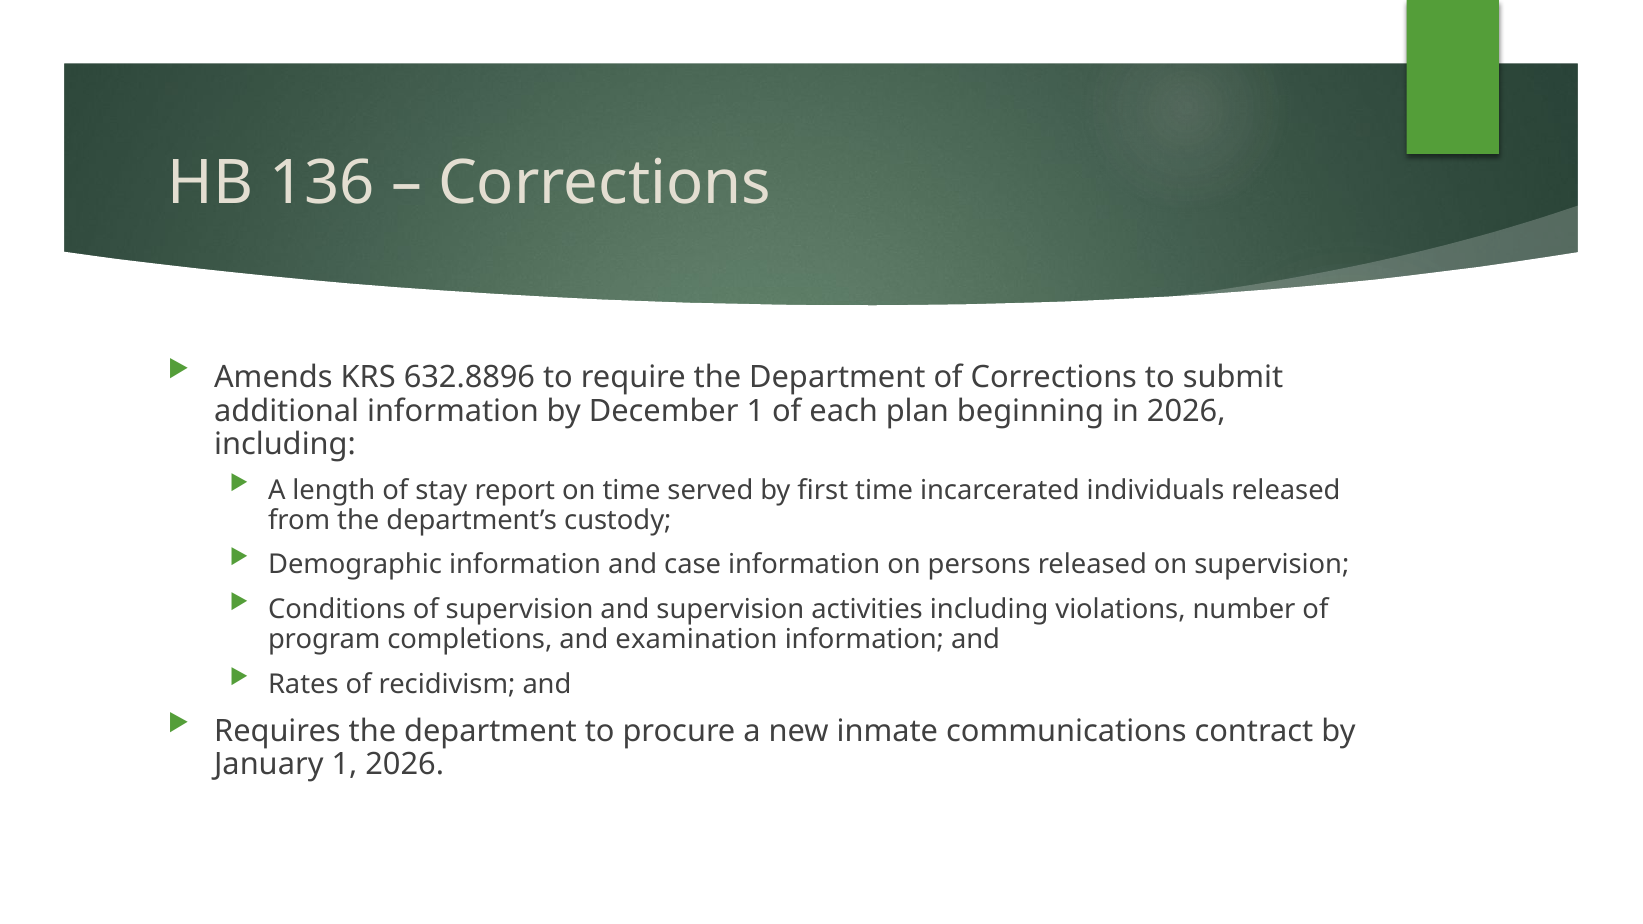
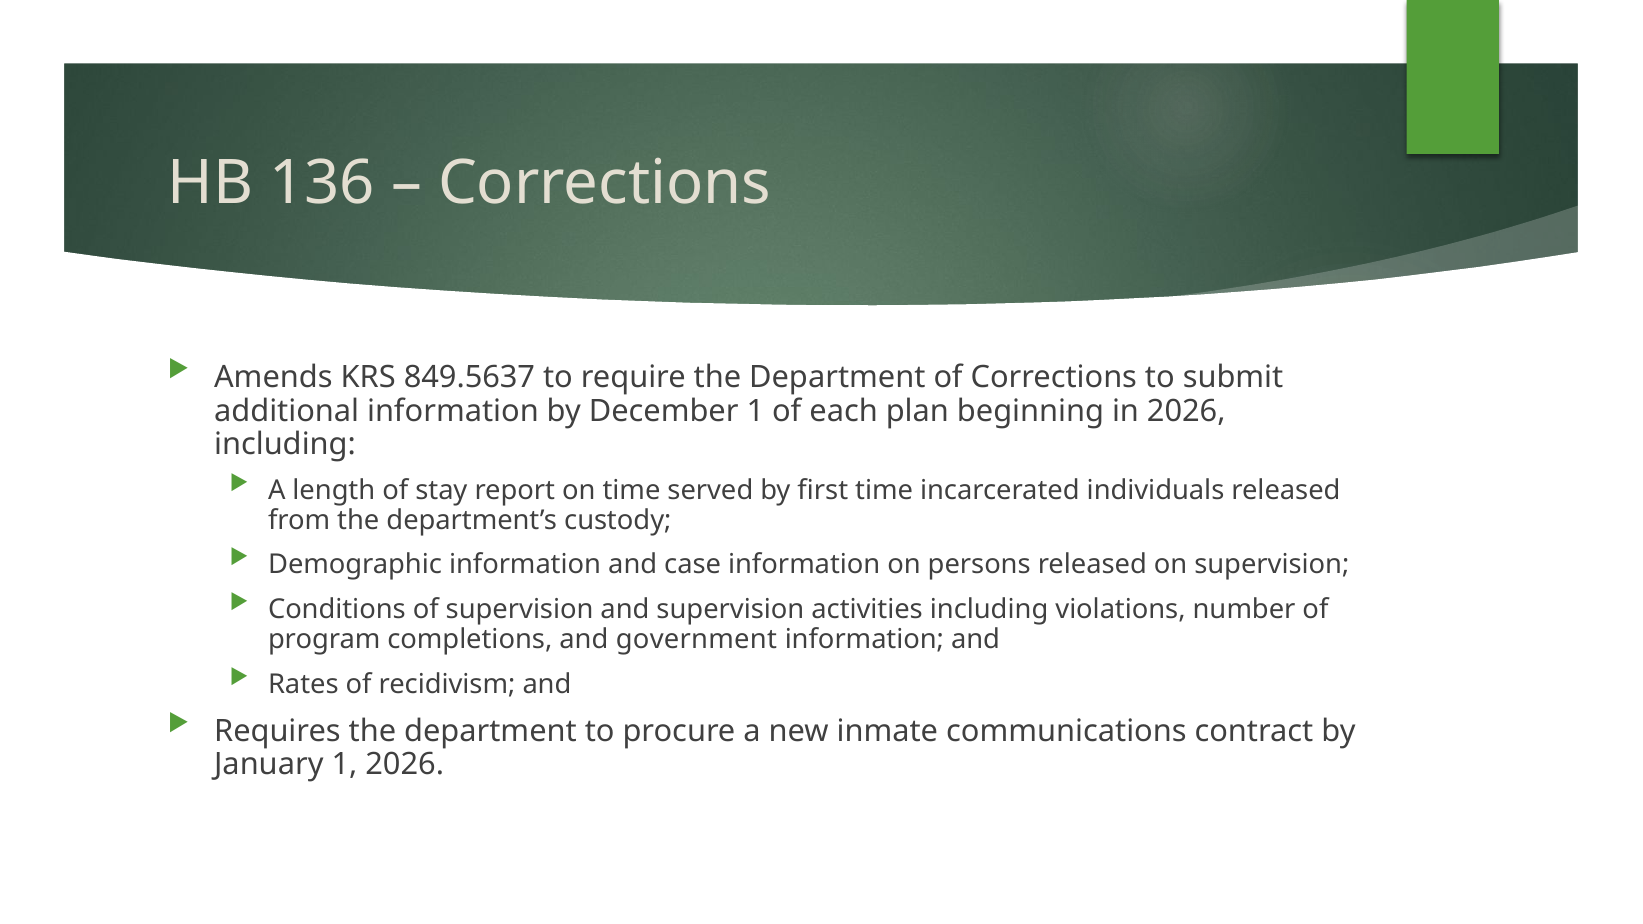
632.8896: 632.8896 -> 849.5637
examination: examination -> government
